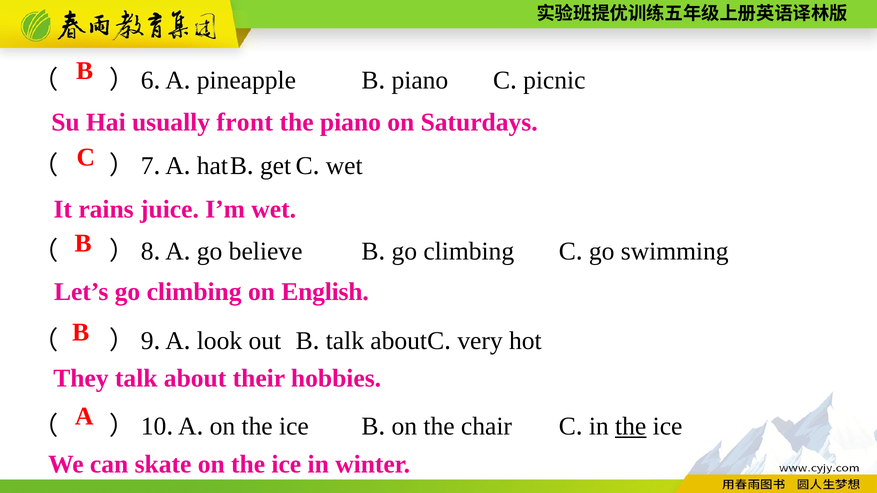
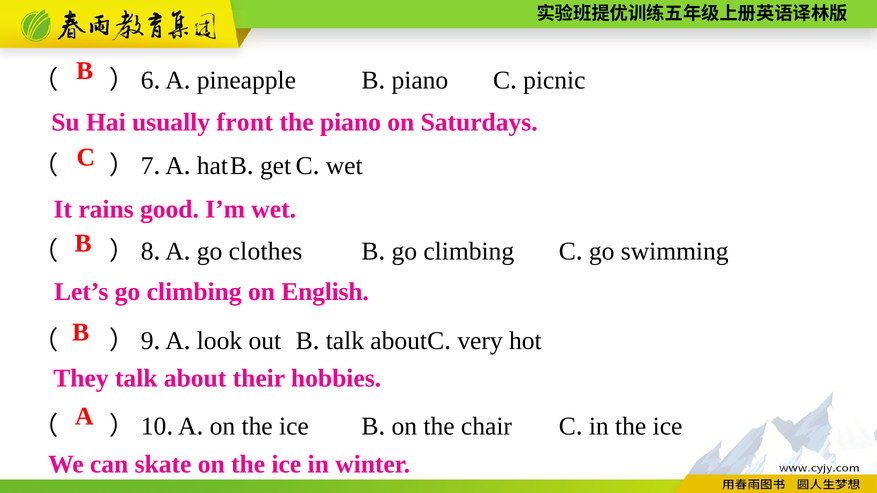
juice: juice -> good
believe: believe -> clothes
the at (631, 427) underline: present -> none
